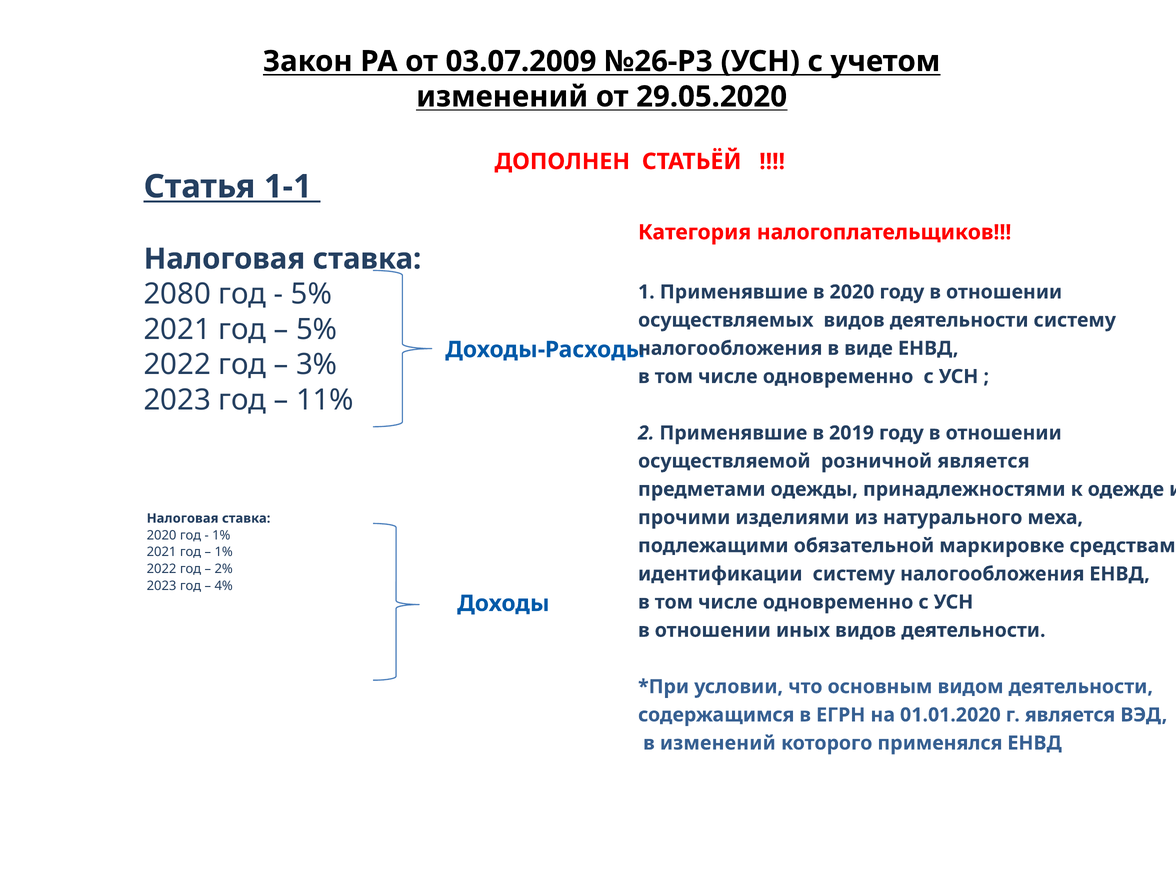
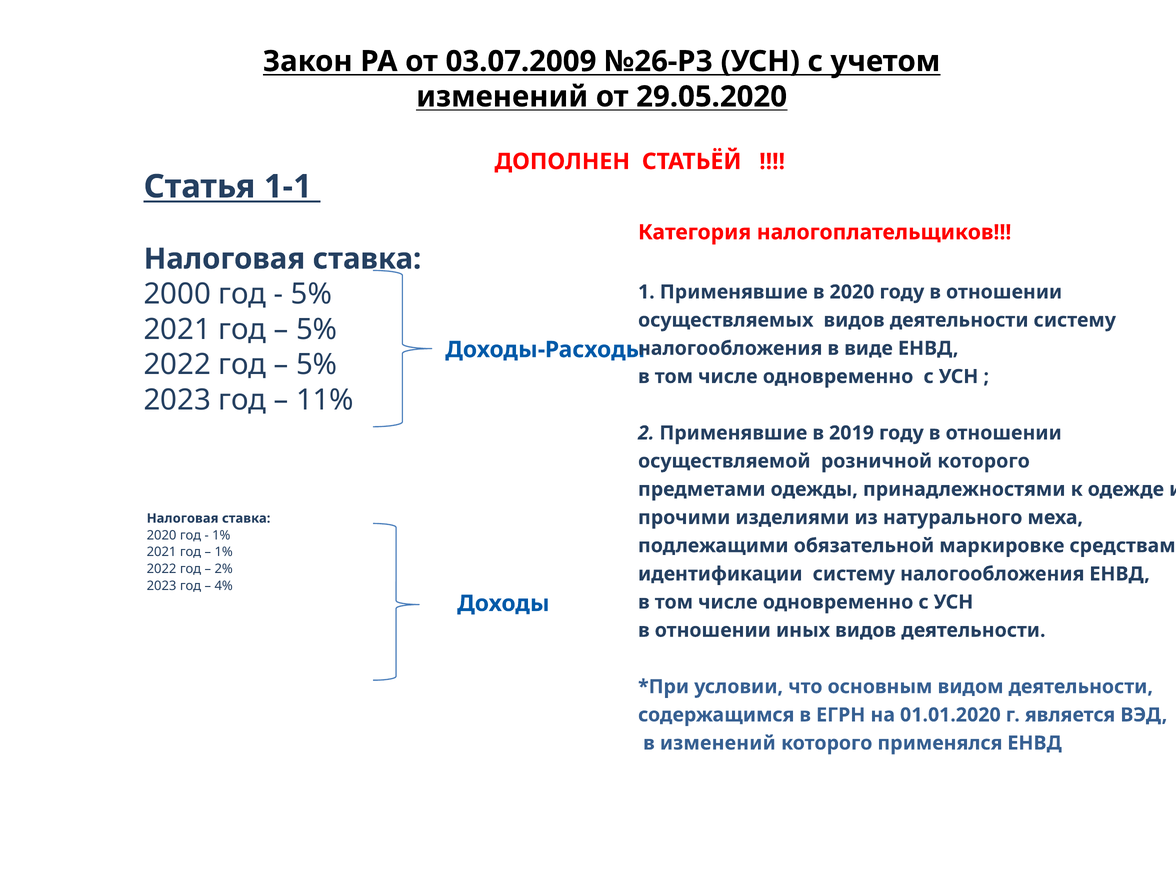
2080: 2080 -> 2000
3% at (317, 365): 3% -> 5%
розничной является: является -> которого
